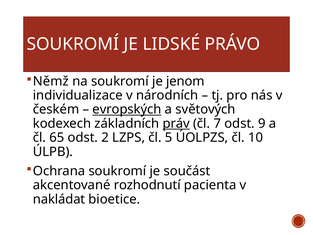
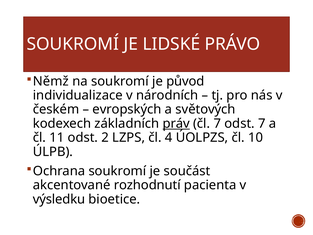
jenom: jenom -> původ
evropských underline: present -> none
odst 9: 9 -> 7
65: 65 -> 11
5: 5 -> 4
nakládat: nakládat -> výsledku
